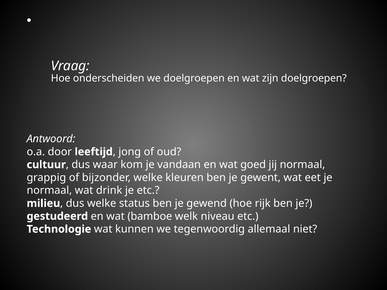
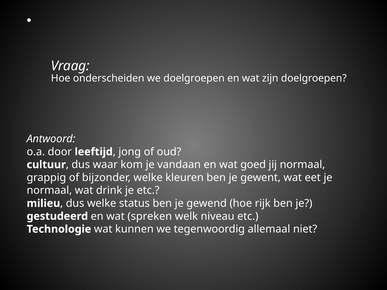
bamboe: bamboe -> spreken
